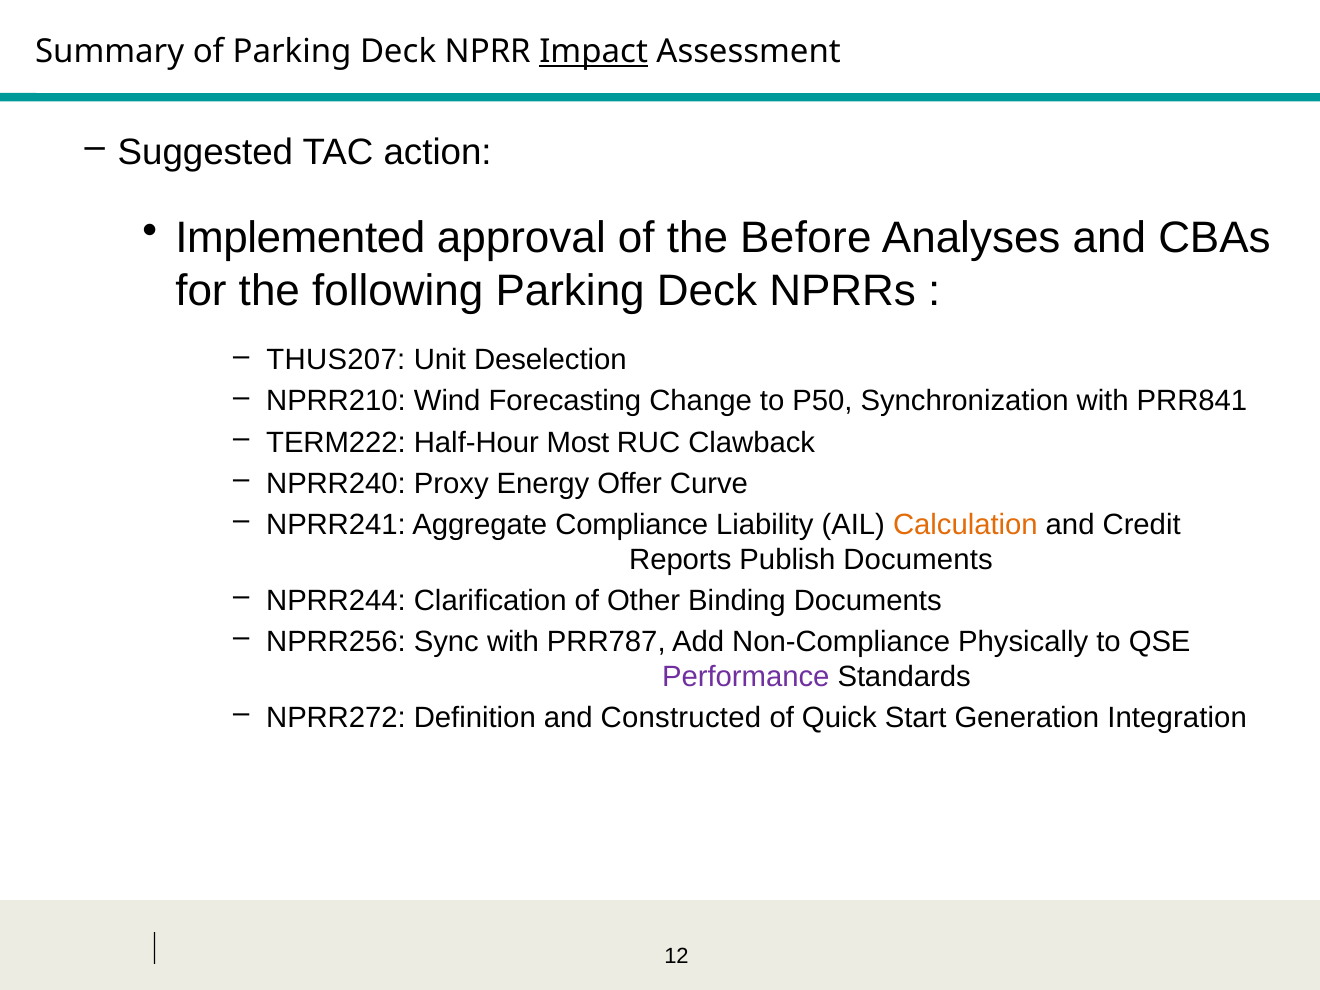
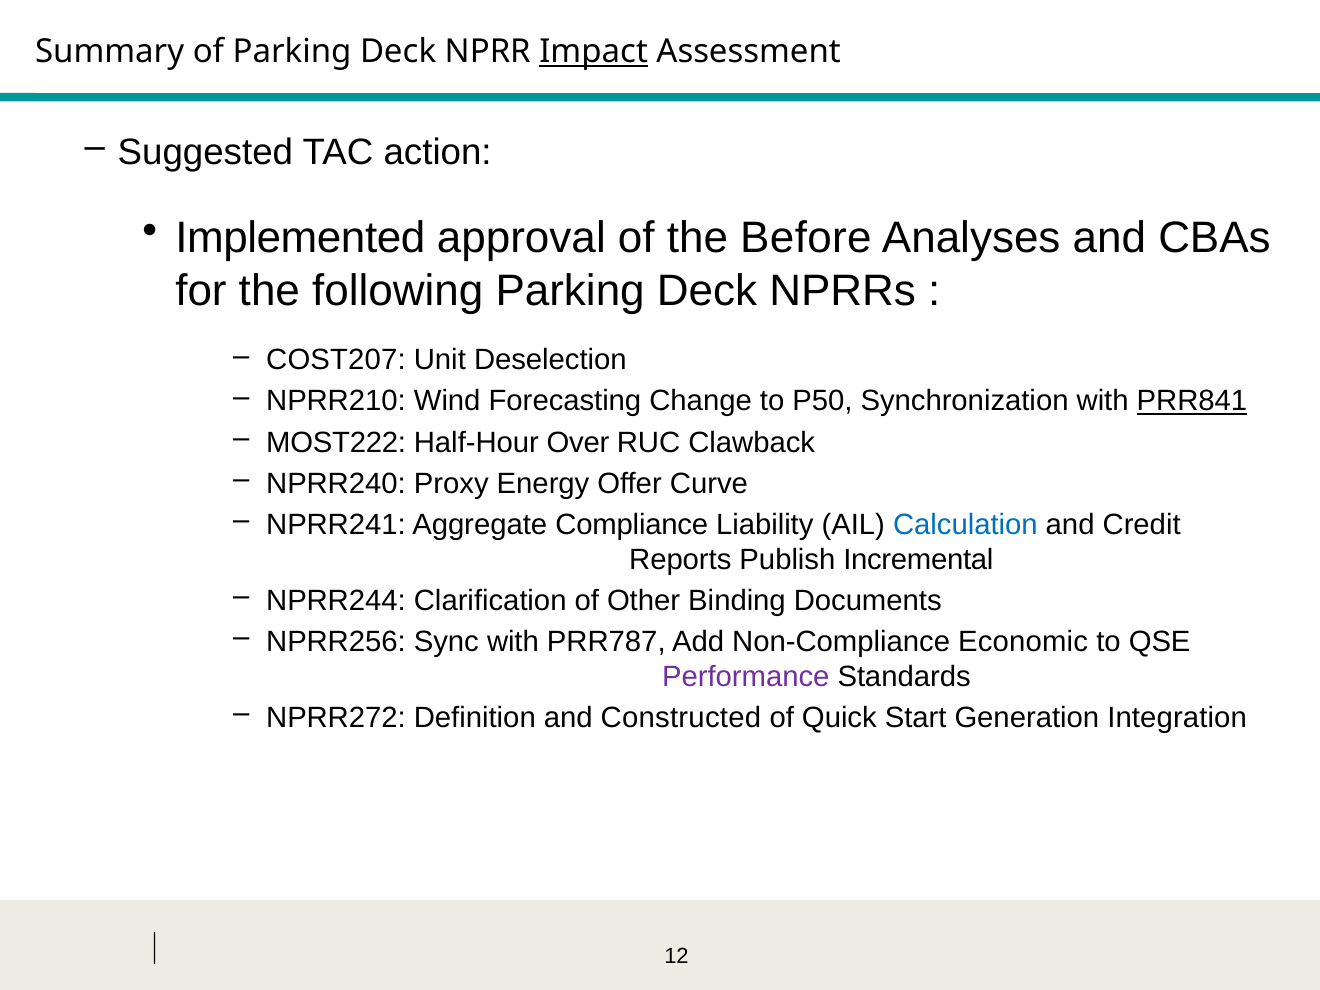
THUS207: THUS207 -> COST207
PRR841 underline: none -> present
TERM222: TERM222 -> MOST222
Most: Most -> Over
Calculation colour: orange -> blue
Publish Documents: Documents -> Incremental
Physically: Physically -> Economic
